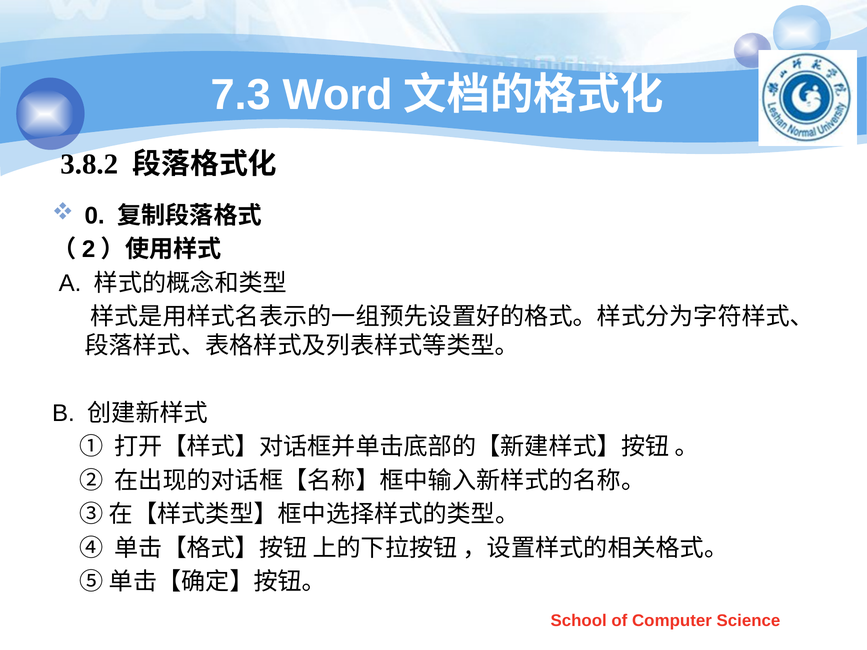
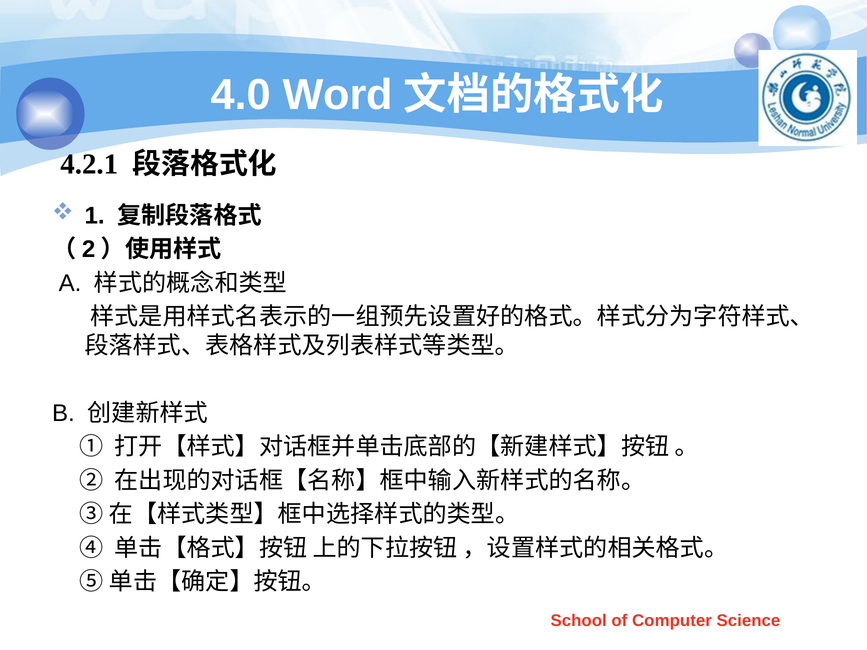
7.3: 7.3 -> 4.0
3.8.2: 3.8.2 -> 4.2.1
0: 0 -> 1
